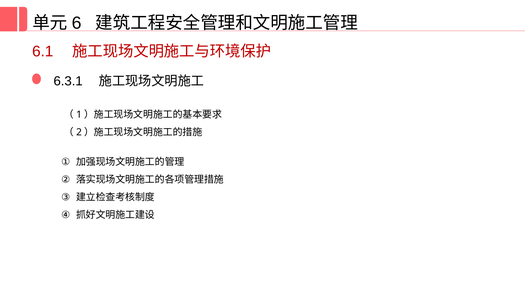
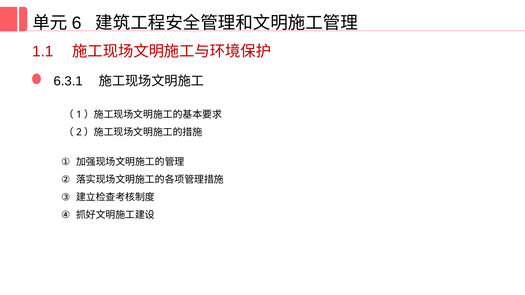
6.1: 6.1 -> 1.1
